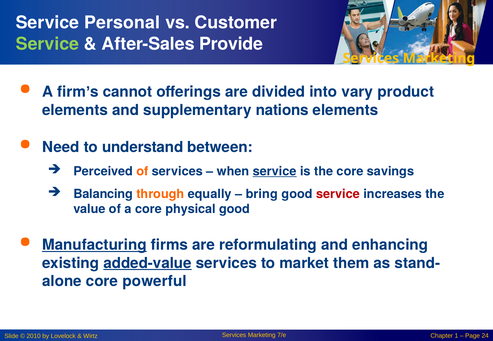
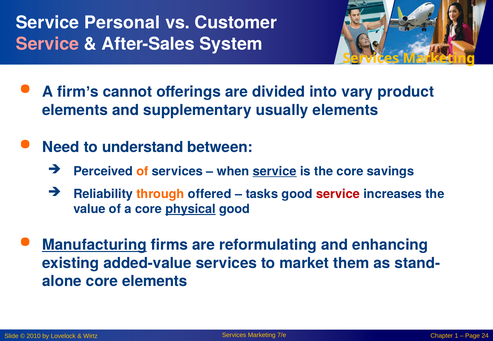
Service at (47, 44) colour: light green -> pink
Provide: Provide -> System
nations: nations -> usually
Balancing: Balancing -> Reliability
equally: equally -> offered
bring: bring -> tasks
physical underline: none -> present
added-value underline: present -> none
core powerful: powerful -> elements
